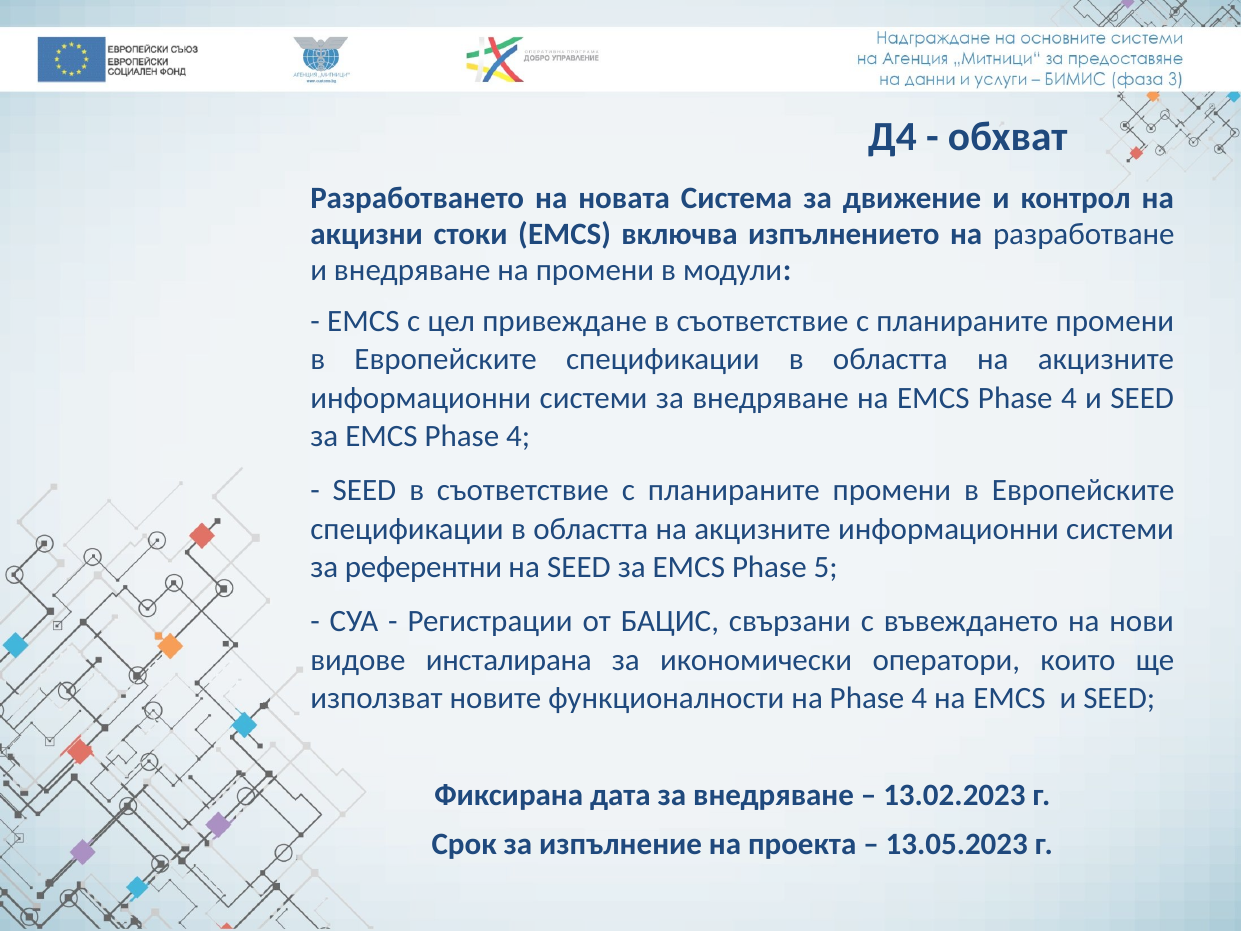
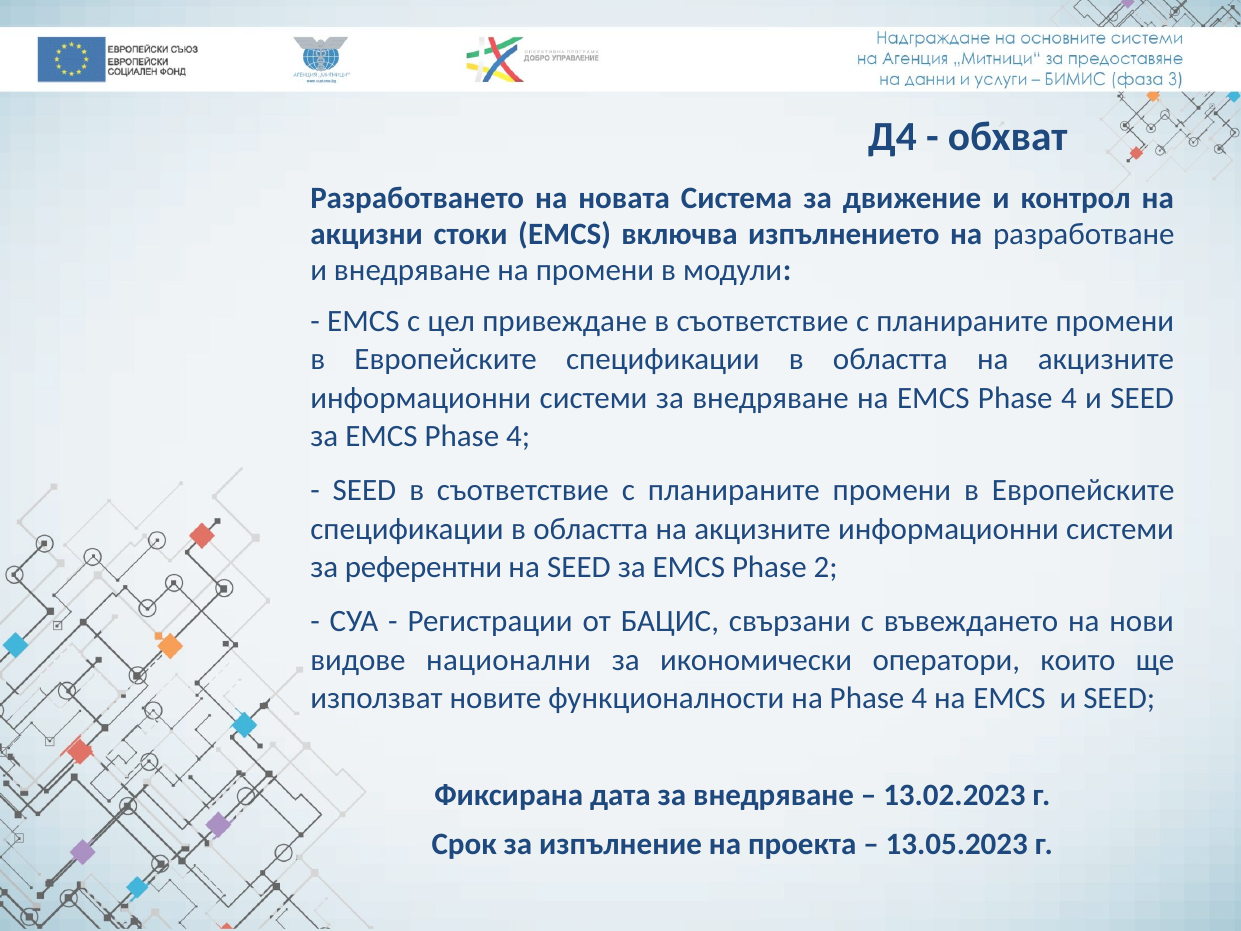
5: 5 -> 2
инсталирана: инсталирана -> национални
